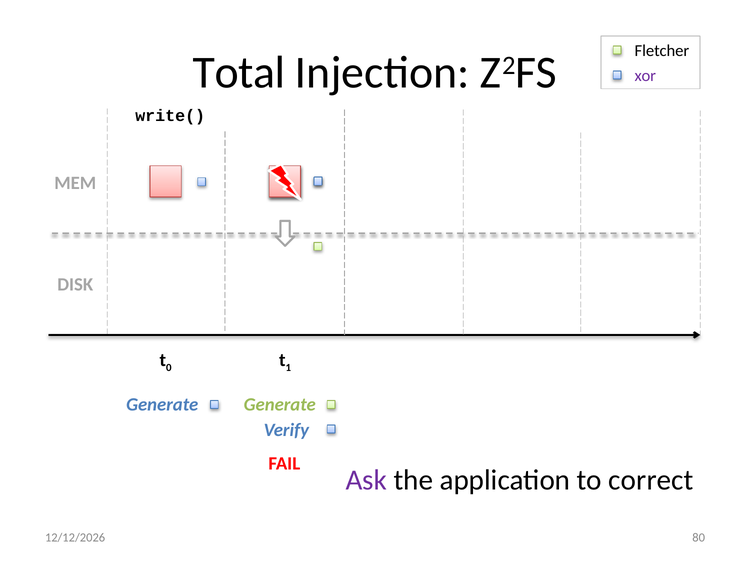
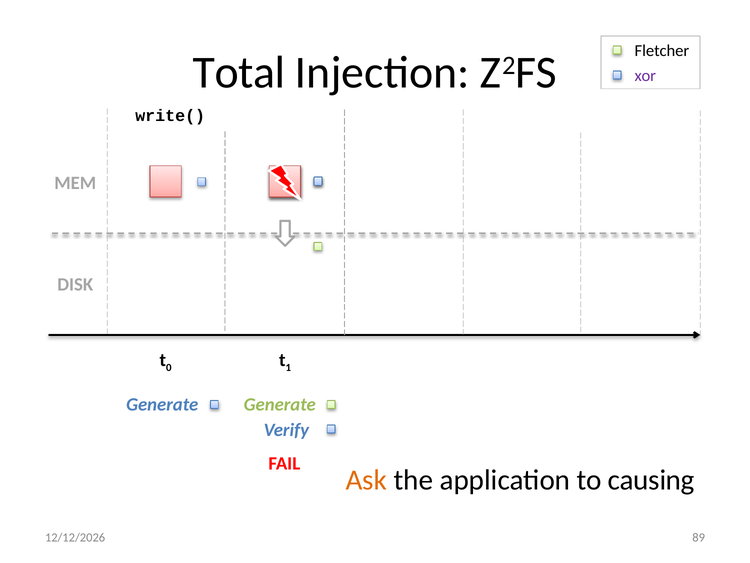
Ask colour: purple -> orange
correct: correct -> causing
80: 80 -> 89
